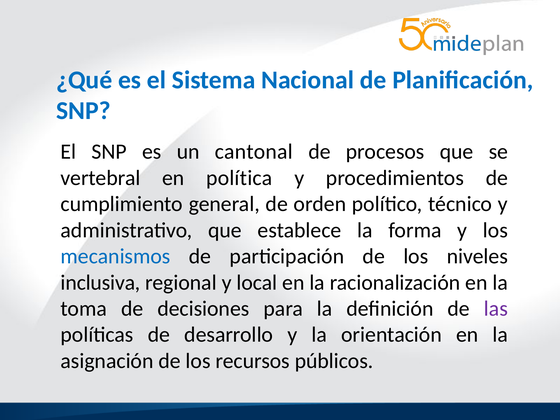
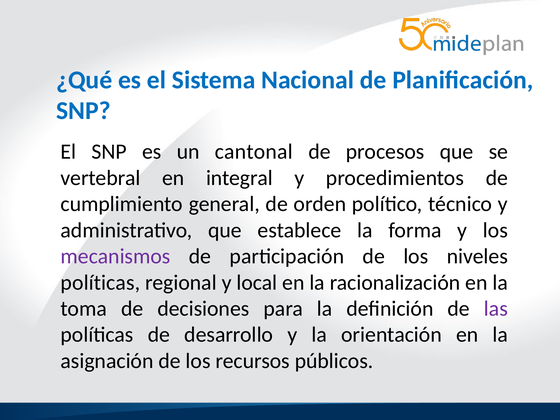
política: política -> integral
mecanismos colour: blue -> purple
inclusiva at (100, 282): inclusiva -> políticas
